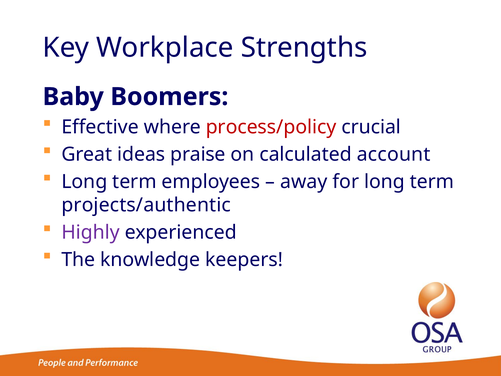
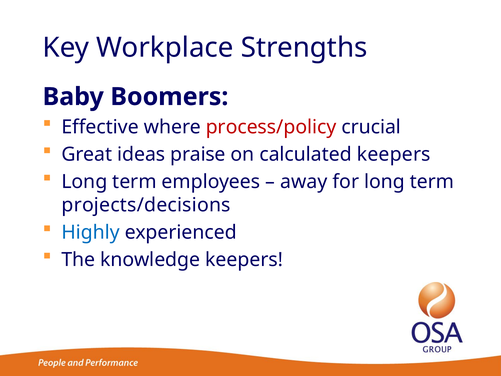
calculated account: account -> keepers
projects/authentic: projects/authentic -> projects/decisions
Highly colour: purple -> blue
